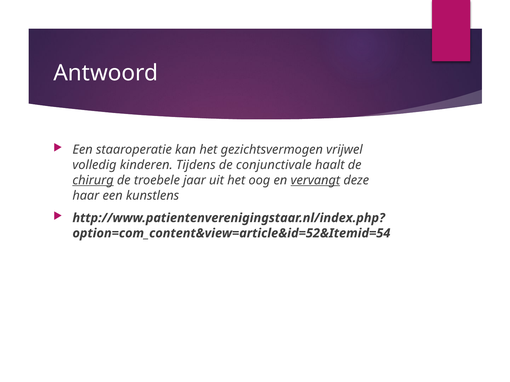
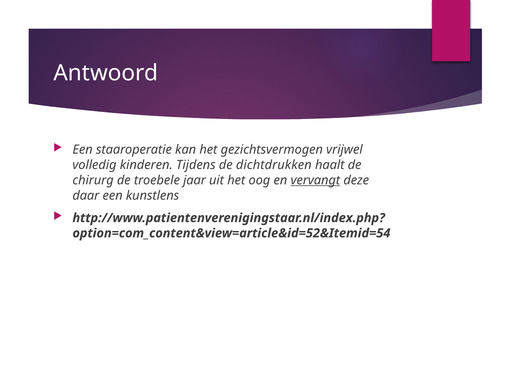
conjunctivale: conjunctivale -> dichtdrukken
chirurg underline: present -> none
haar: haar -> daar
